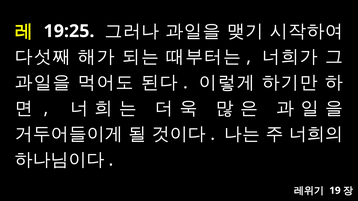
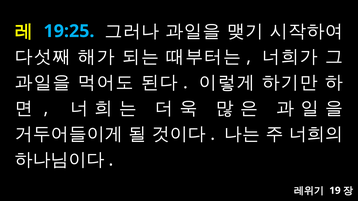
19:25 colour: white -> light blue
